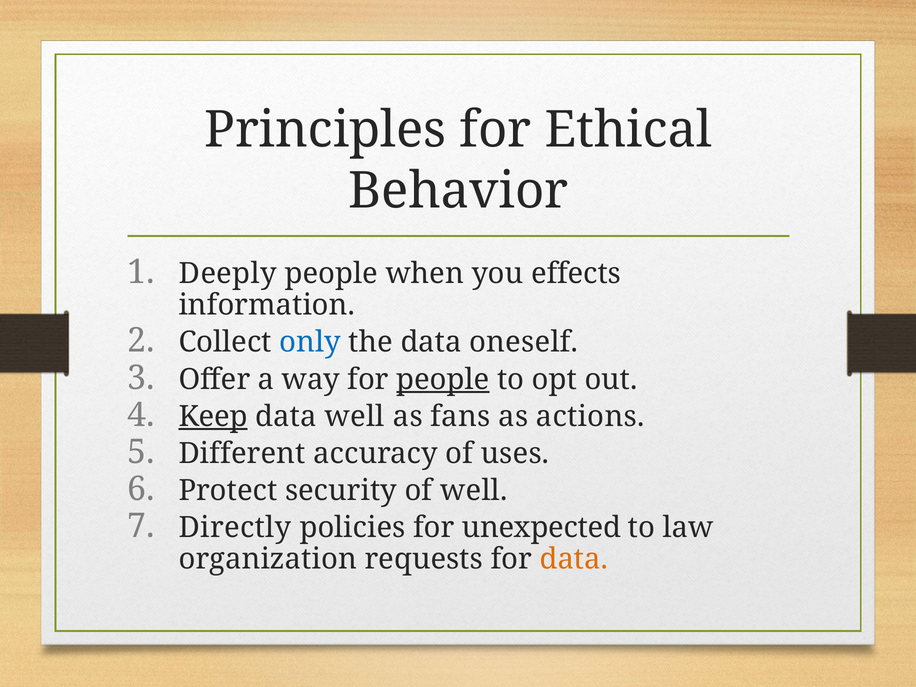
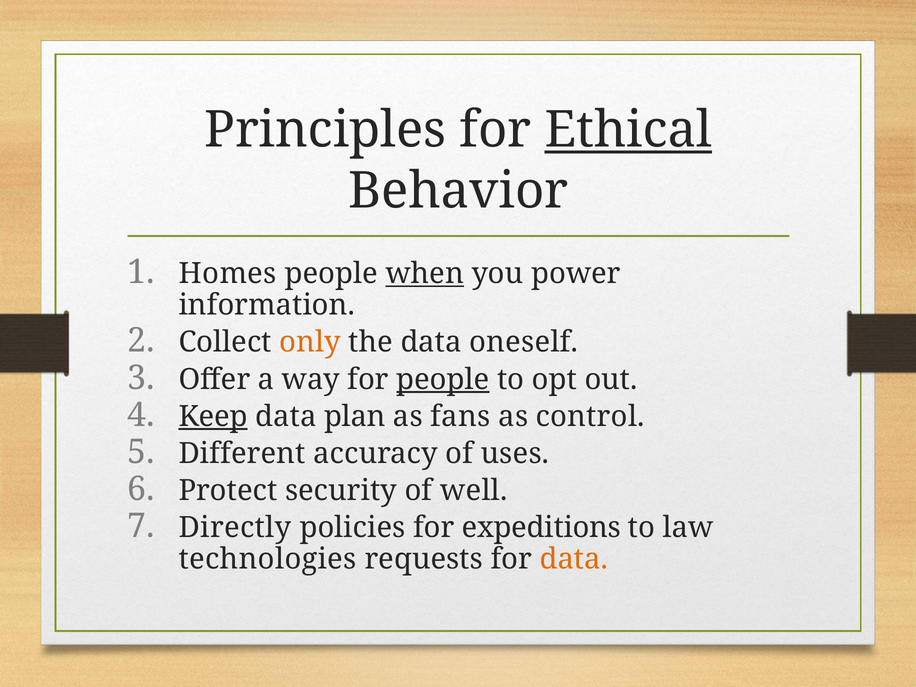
Ethical underline: none -> present
Deeply: Deeply -> Homes
when underline: none -> present
effects: effects -> power
only colour: blue -> orange
data well: well -> plan
actions: actions -> control
unexpected: unexpected -> expeditions
organization: organization -> technologies
